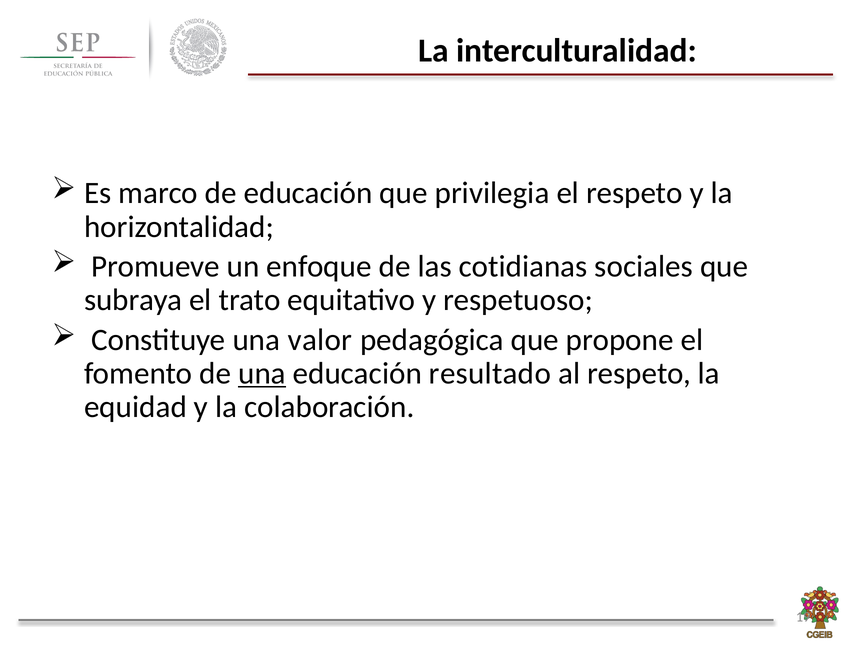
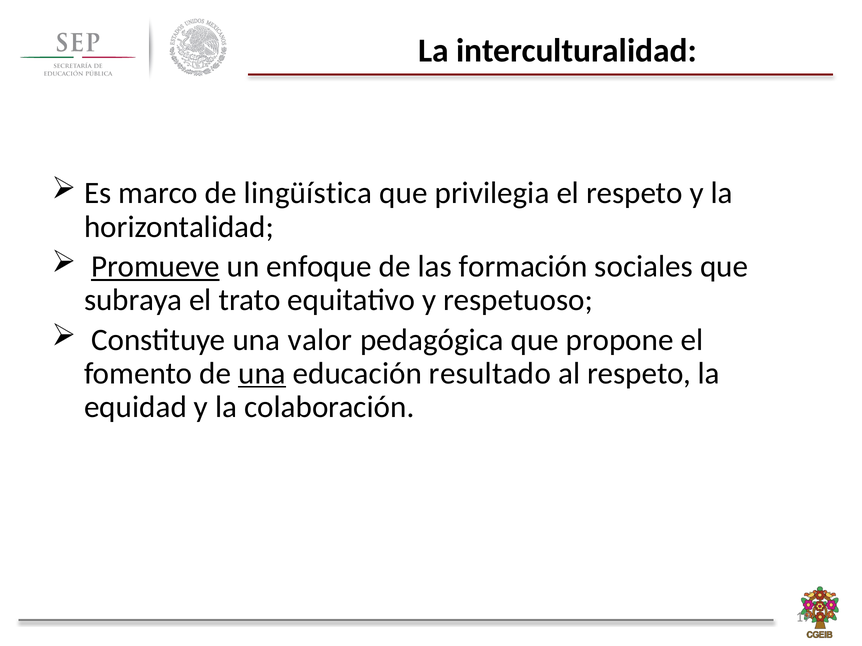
de educación: educación -> lingüística
Promueve underline: none -> present
cotidianas: cotidianas -> formación
